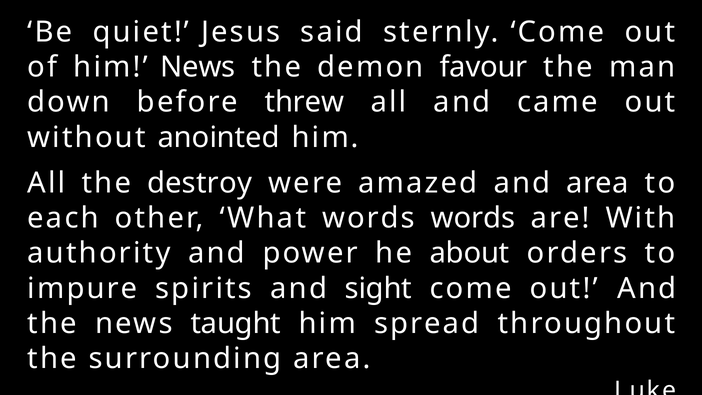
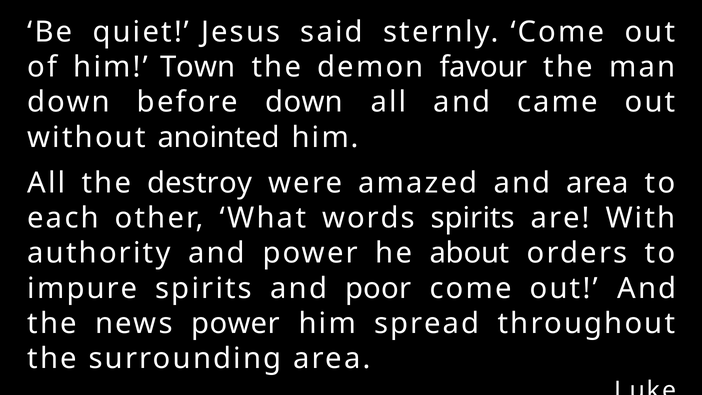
him News: News -> Town
before threw: threw -> down
words words: words -> spirits
sight: sight -> poor
news taught: taught -> power
